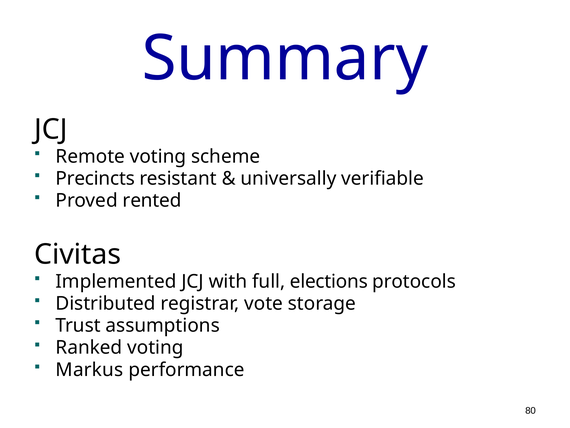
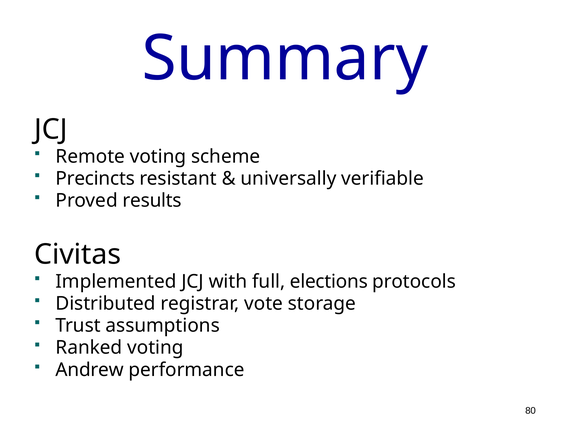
rented: rented -> results
Markus: Markus -> Andrew
